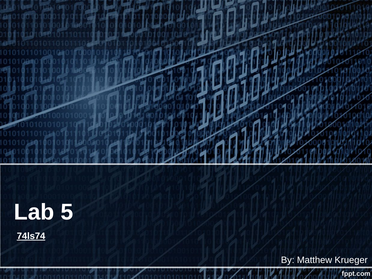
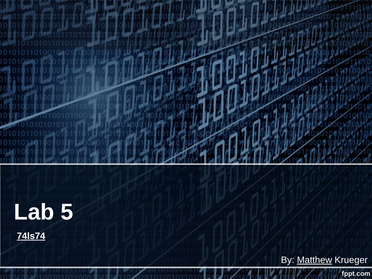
Matthew underline: none -> present
